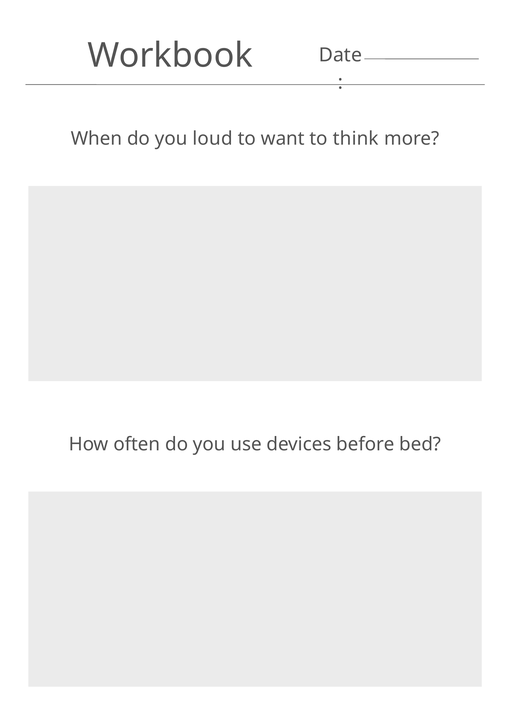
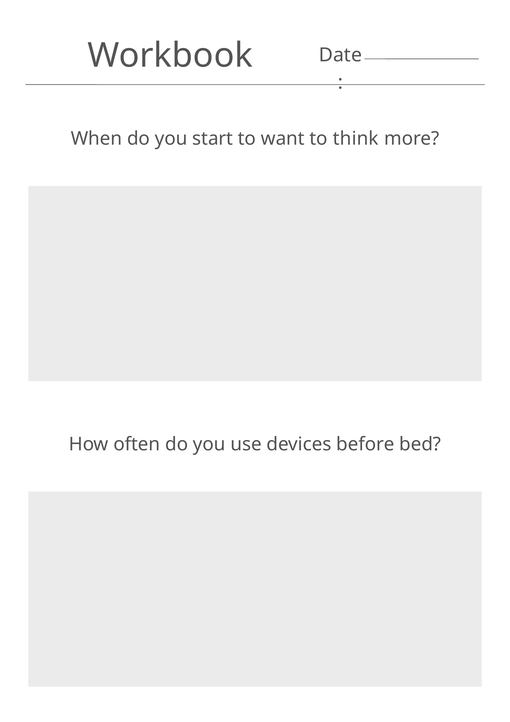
loud: loud -> start
